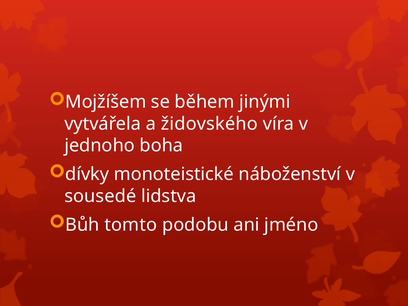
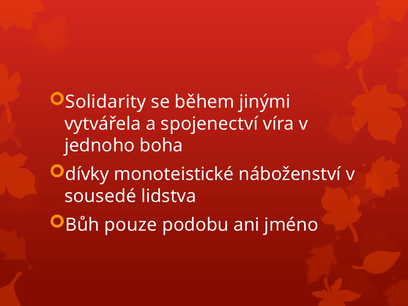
Mojžíšem: Mojžíšem -> Solidarity
židovského: židovského -> spojenectví
tomto: tomto -> pouze
